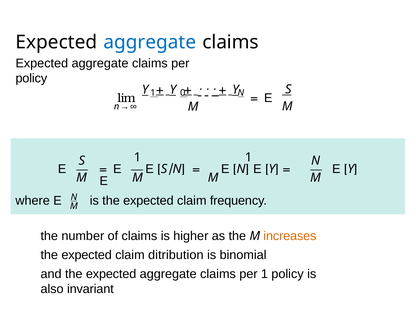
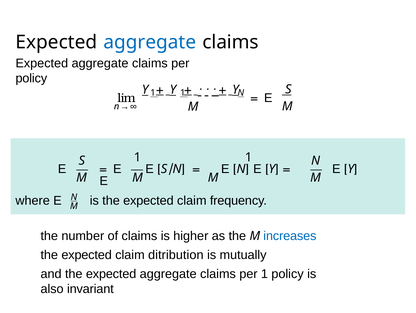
0 at (183, 92): 0 -> 1
increases colour: orange -> blue
binomial: binomial -> mutually
